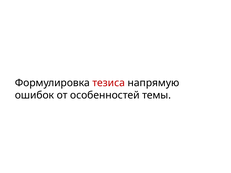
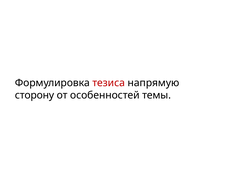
ошибок: ошибок -> сторону
